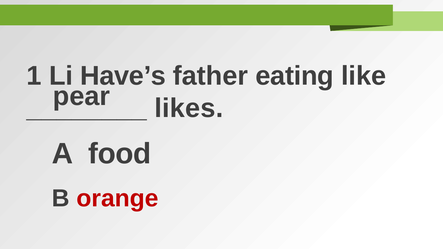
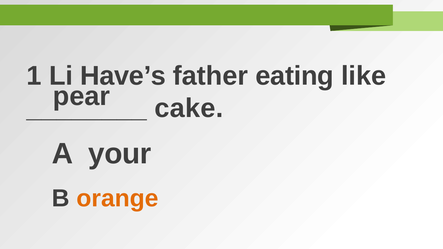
likes: likes -> cake
food: food -> your
orange colour: red -> orange
